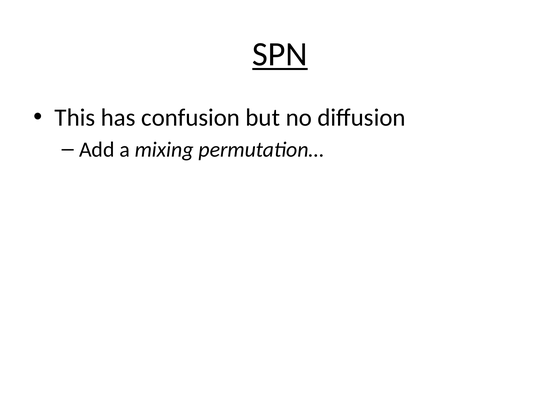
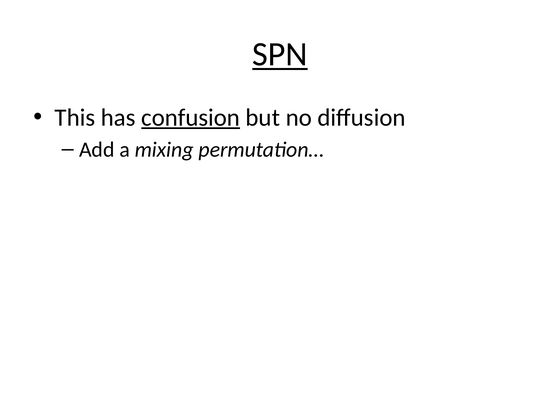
confusion underline: none -> present
